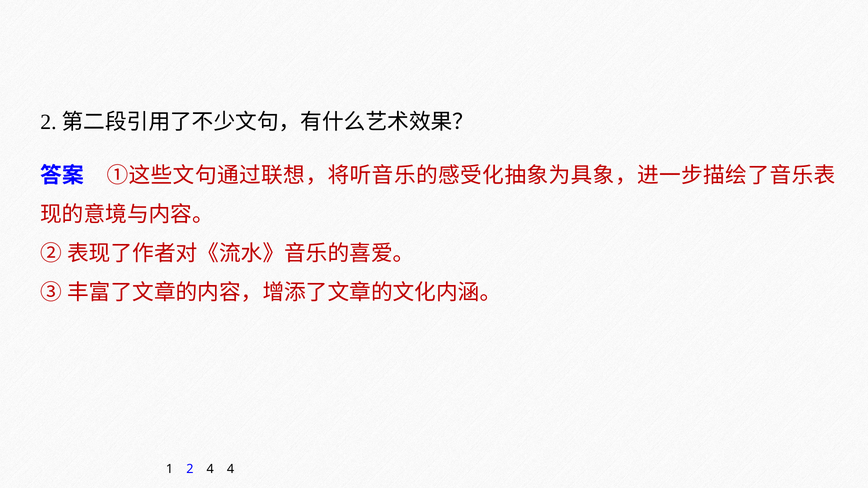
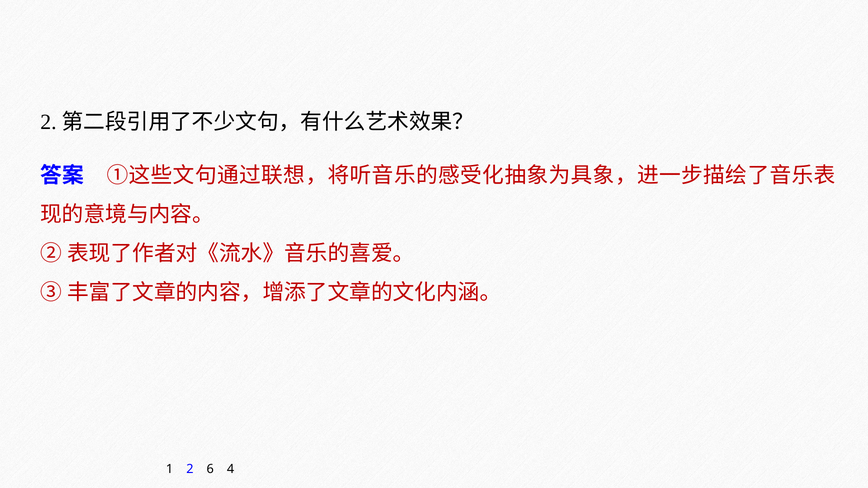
2 4: 4 -> 6
